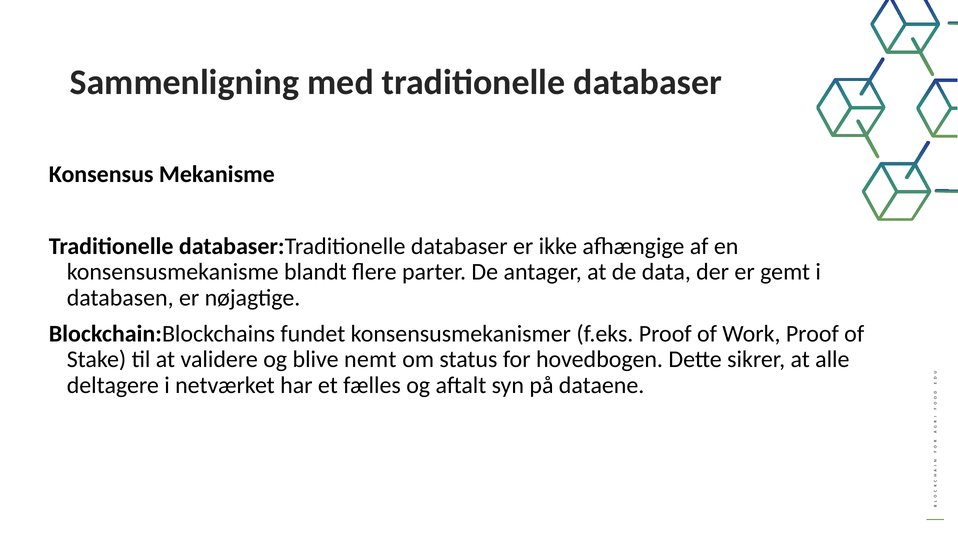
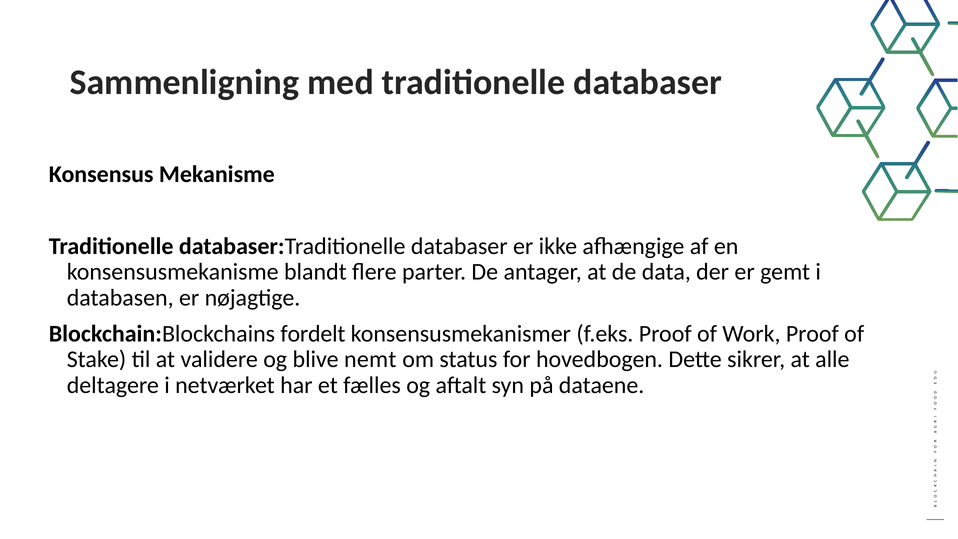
fundet: fundet -> fordelt
